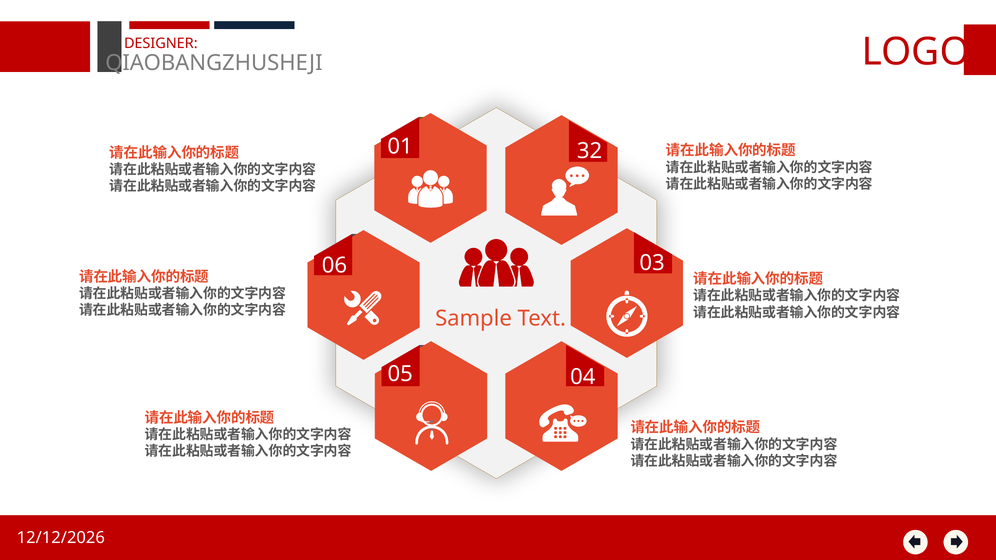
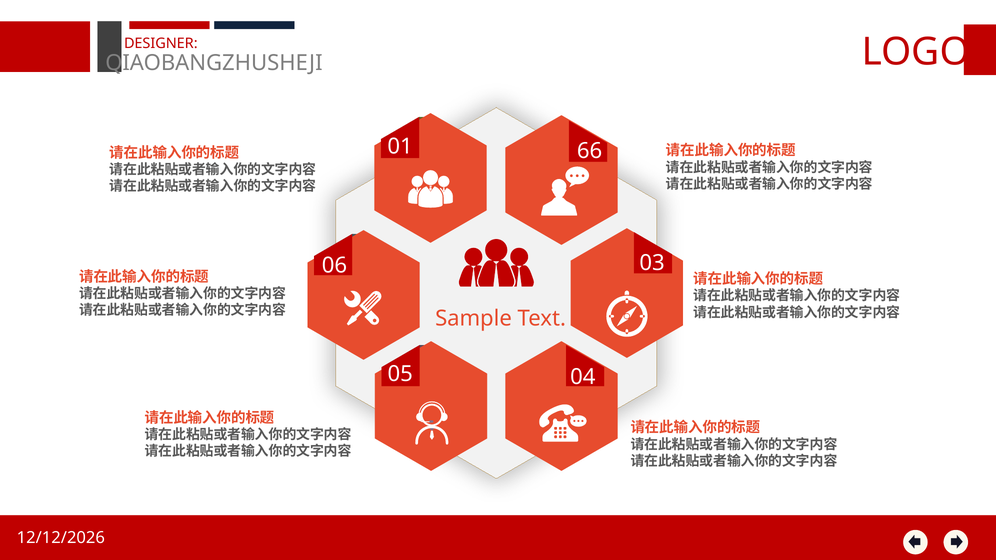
32: 32 -> 66
